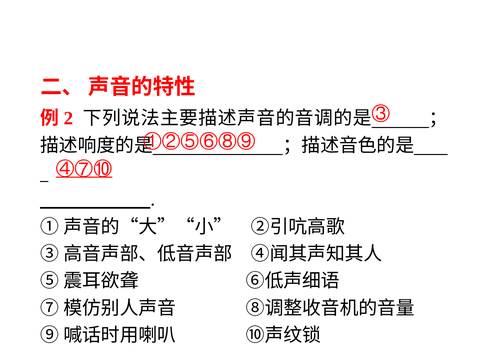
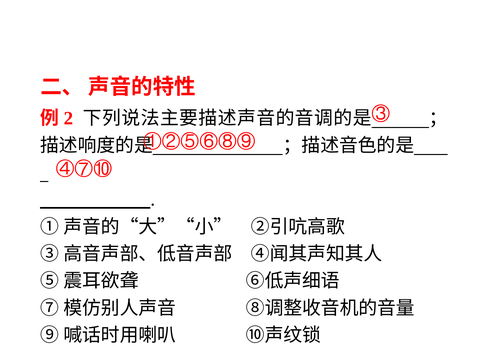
④⑦⑩ underline: present -> none
